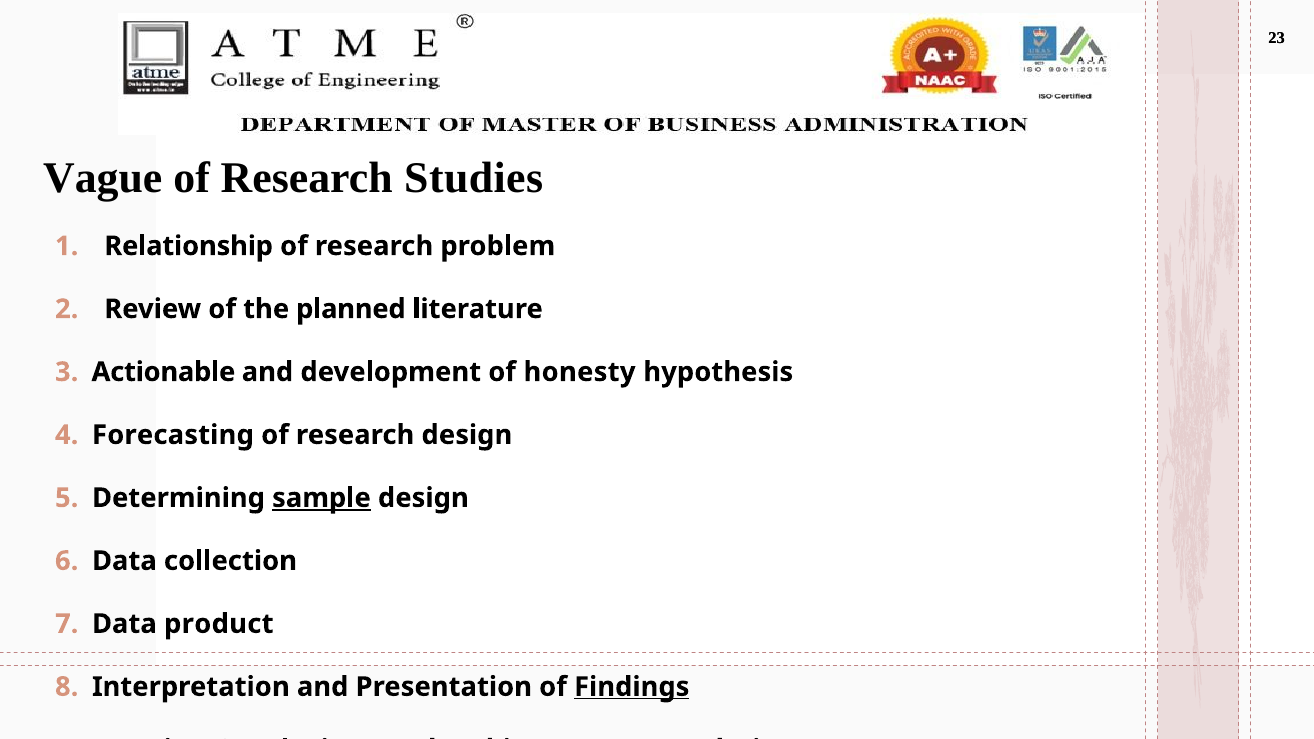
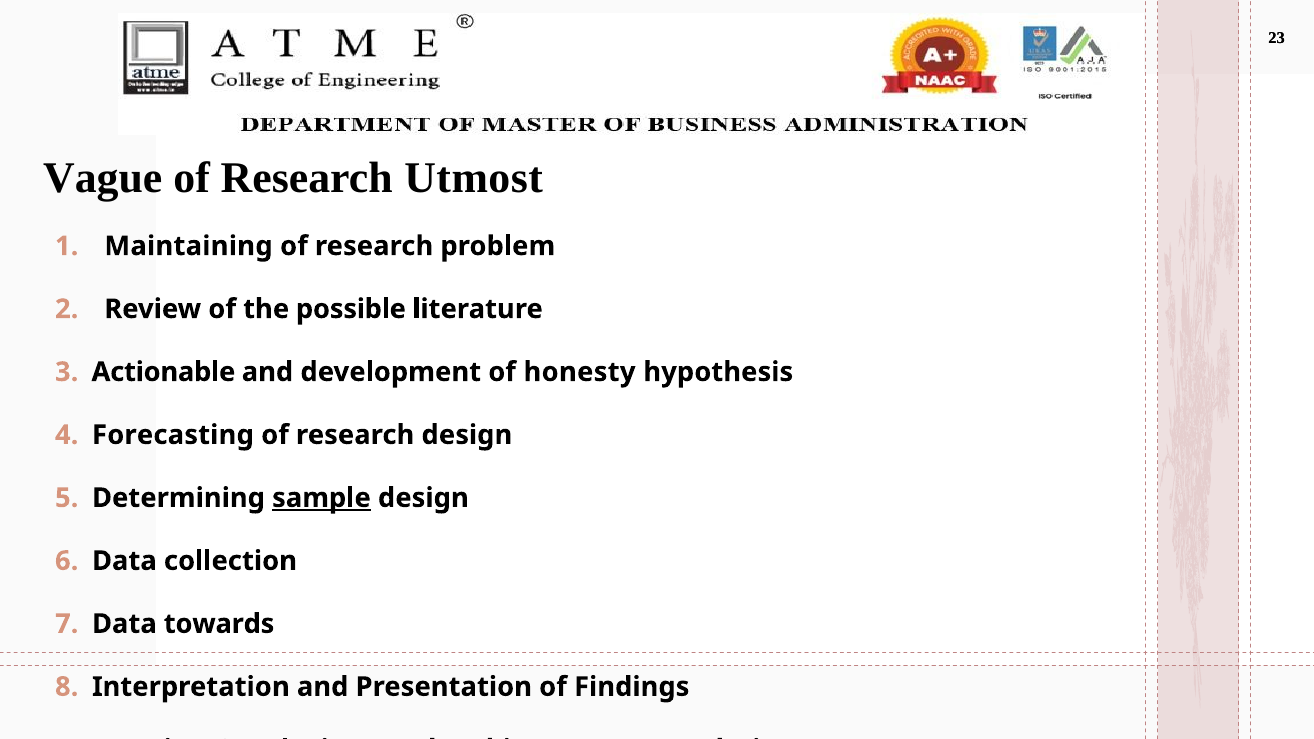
Studies: Studies -> Utmost
Relationship: Relationship -> Maintaining
planned: planned -> possible
product: product -> towards
Findings underline: present -> none
